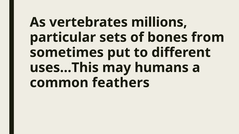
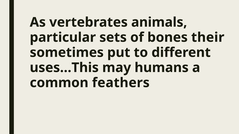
millions: millions -> animals
from: from -> their
